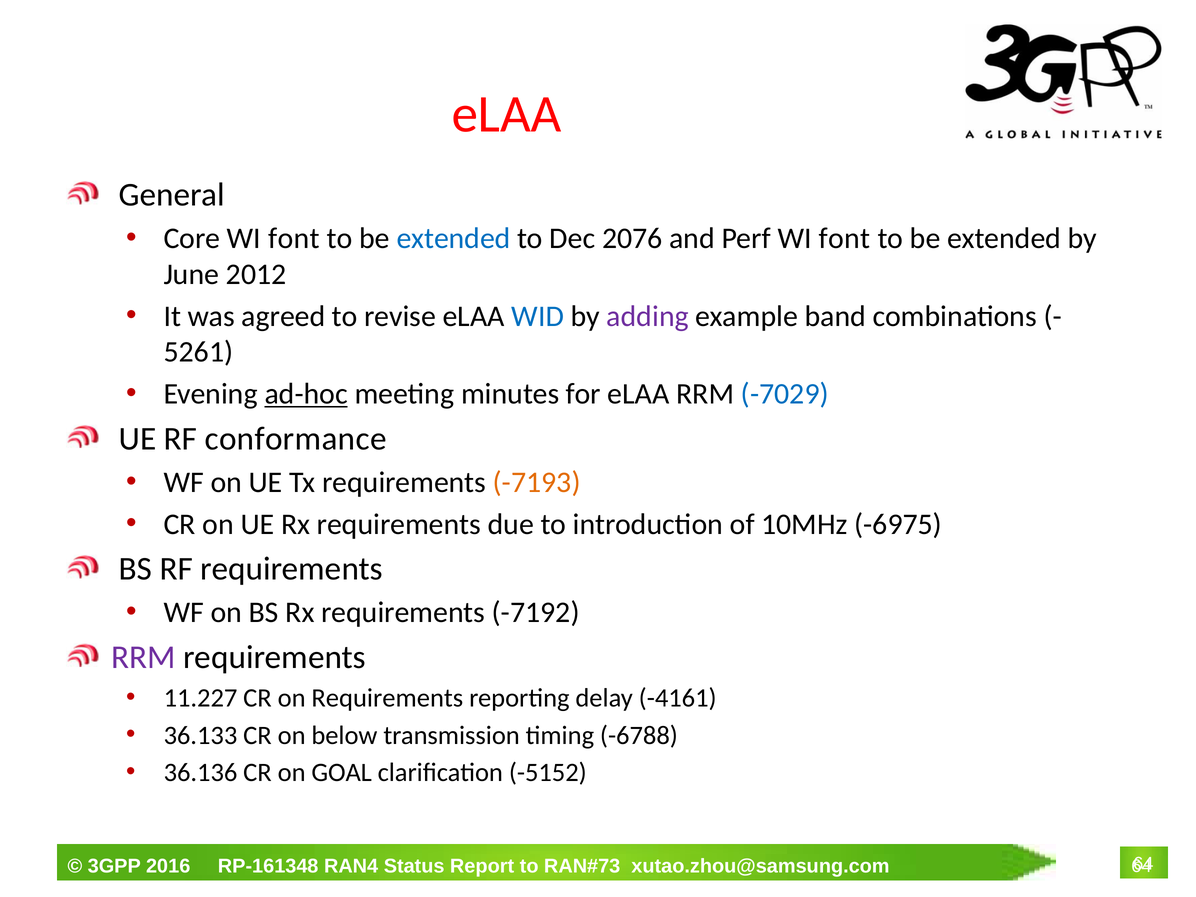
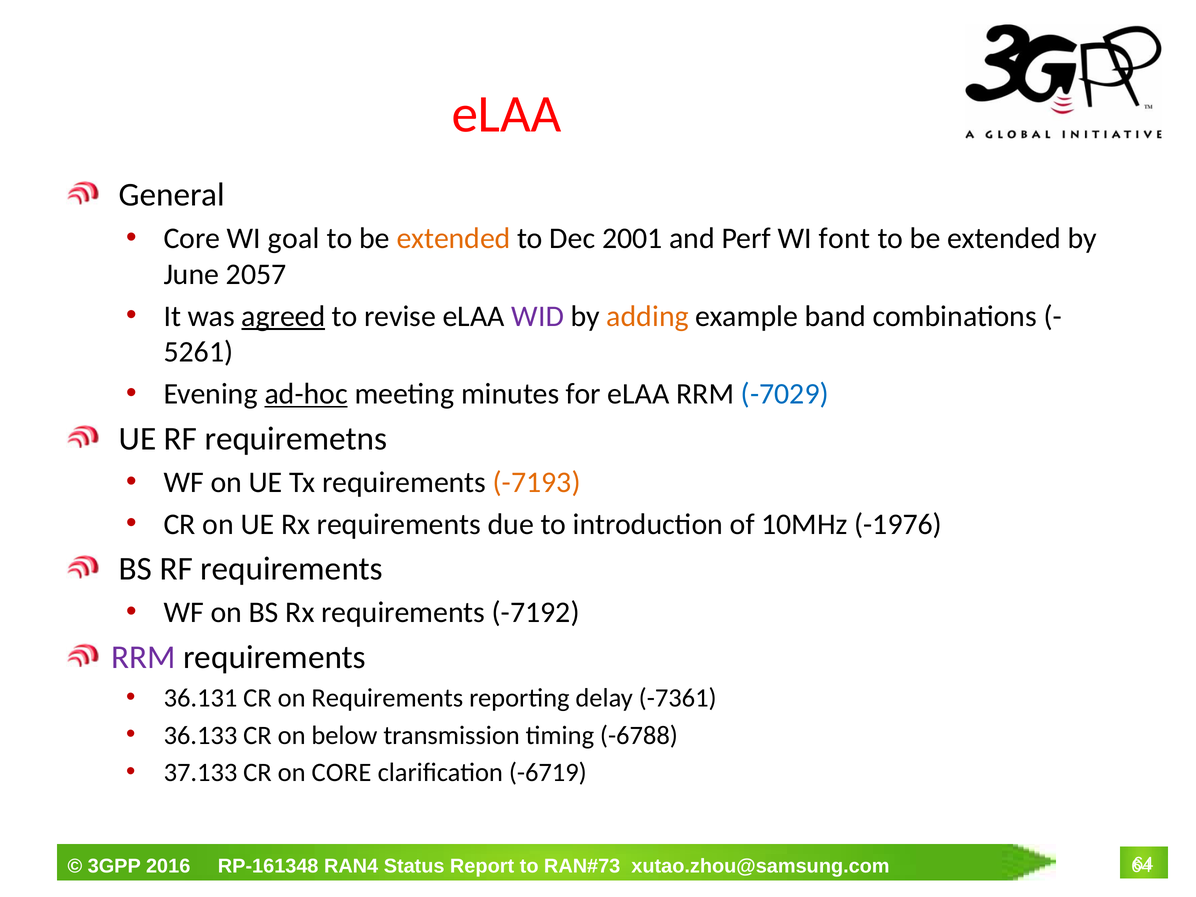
Core WI font: font -> goal
extended at (454, 238) colour: blue -> orange
2076: 2076 -> 2001
2012: 2012 -> 2057
agreed underline: none -> present
WID colour: blue -> purple
adding colour: purple -> orange
conformance: conformance -> requiremetns
-6975: -6975 -> -1976
11.227: 11.227 -> 36.131
-4161: -4161 -> -7361
36.136: 36.136 -> 37.133
on GOAL: GOAL -> CORE
-5152: -5152 -> -6719
